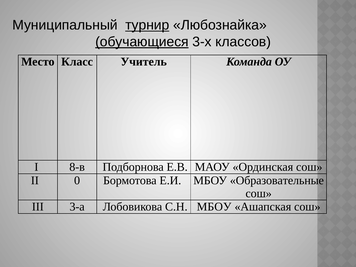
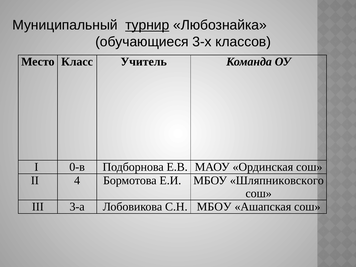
обучающиеся underline: present -> none
8-в: 8-в -> 0-в
0: 0 -> 4
Образовательные: Образовательные -> Шляпниковского
